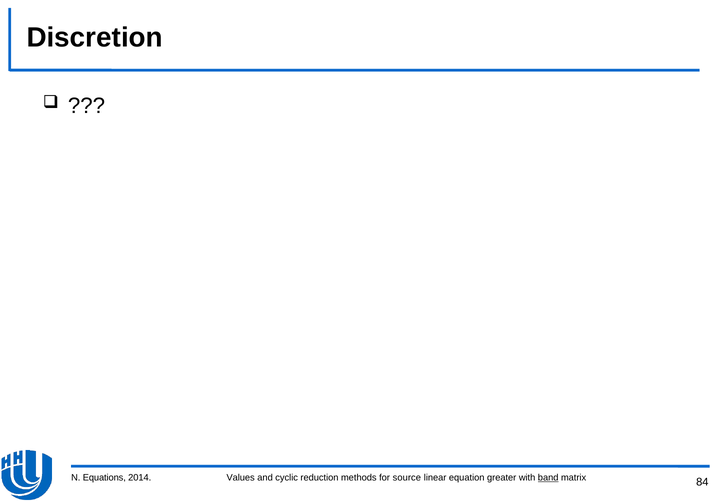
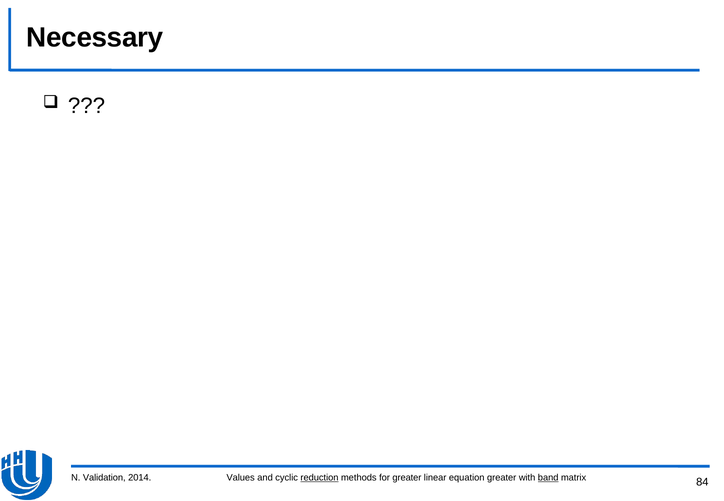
Discretion: Discretion -> Necessary
Equations: Equations -> Validation
reduction underline: none -> present
for source: source -> greater
